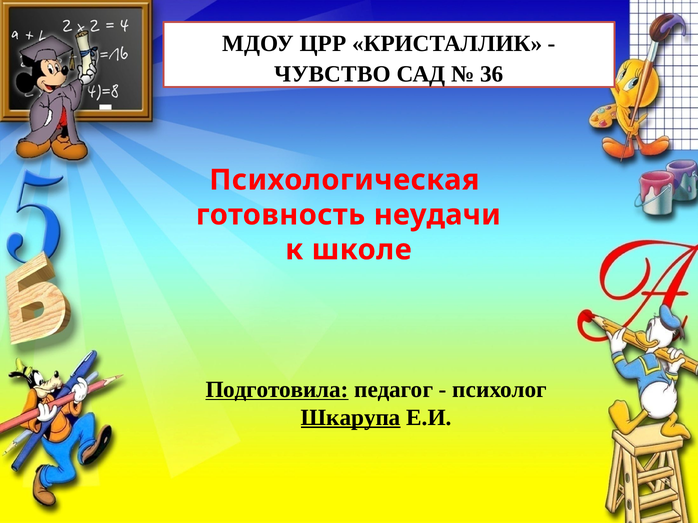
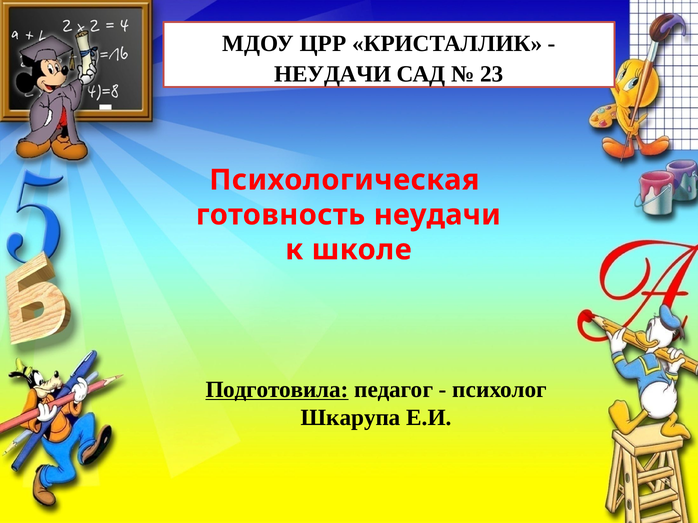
ЧУВСТВО at (333, 74): ЧУВСТВО -> НЕУДАЧИ
36: 36 -> 23
Шкарупа underline: present -> none
